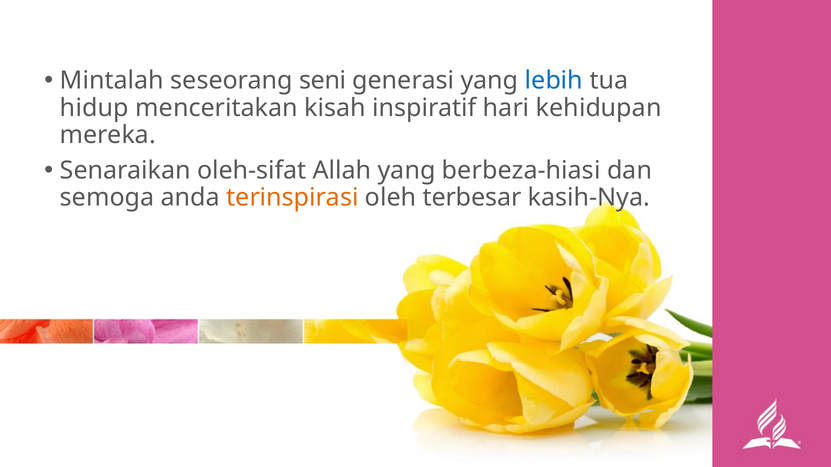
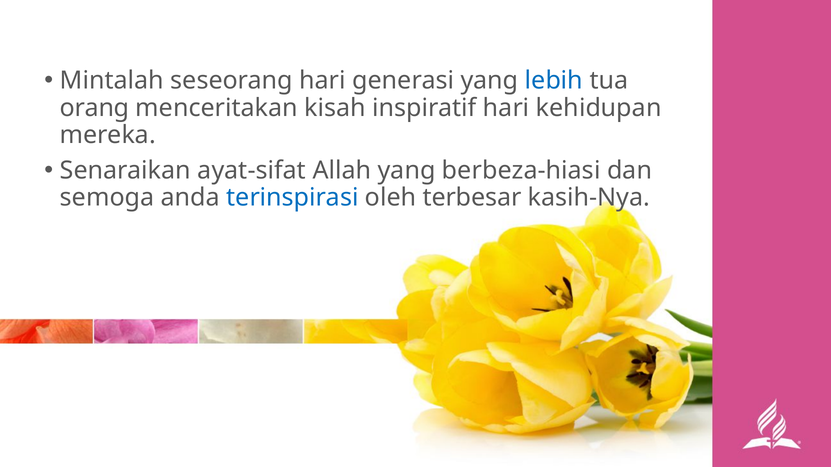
seseorang seni: seni -> hari
hidup: hidup -> orang
oleh-sifat: oleh-sifat -> ayat-sifat
terinspirasi colour: orange -> blue
